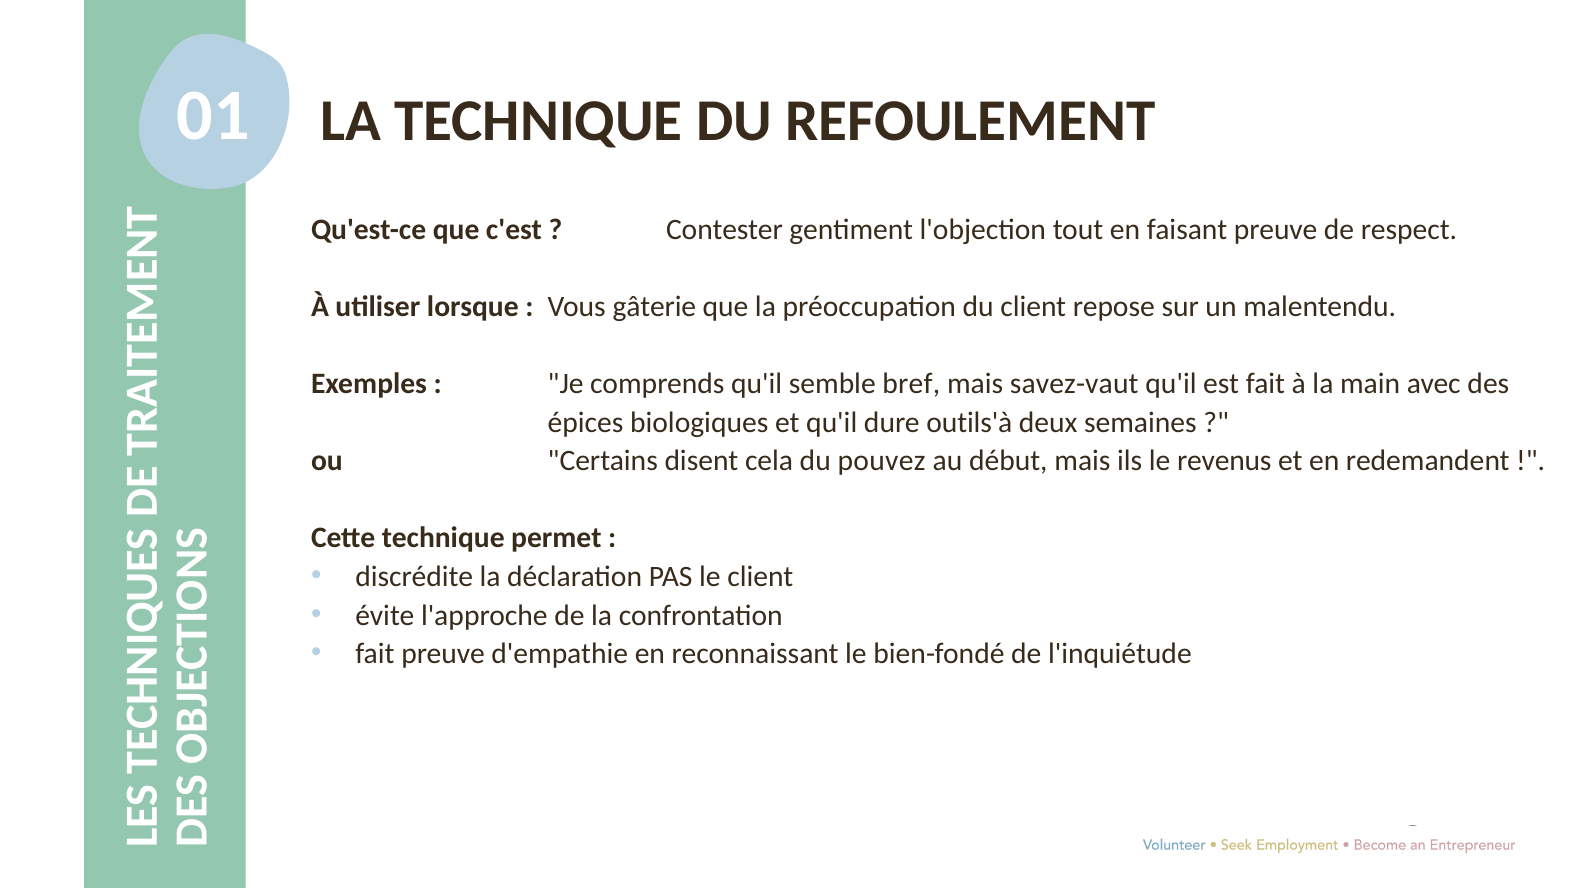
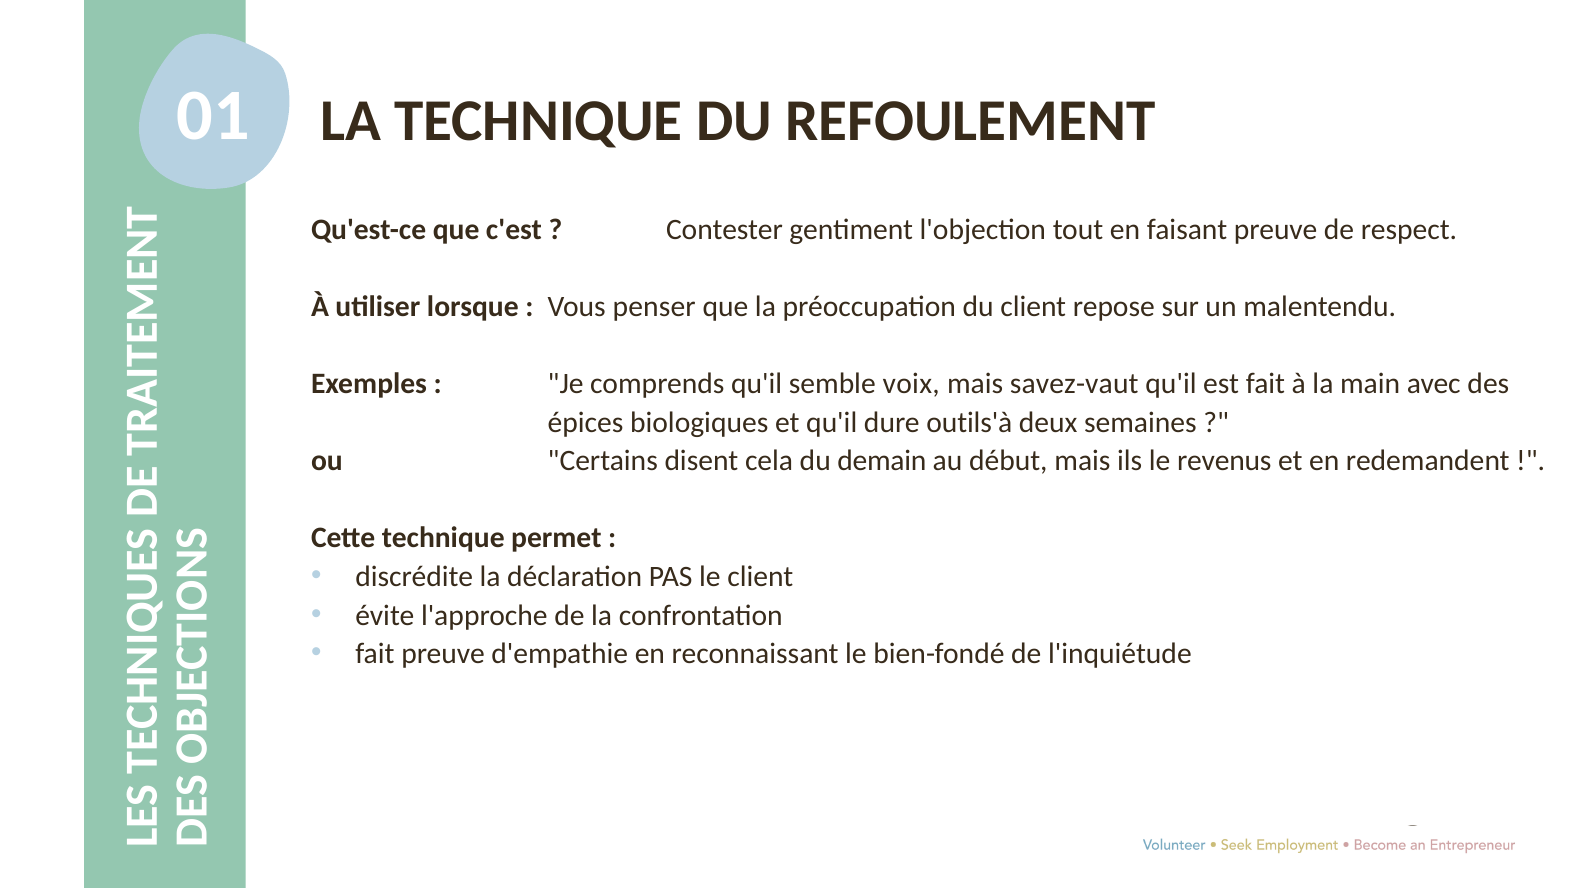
gâterie: gâterie -> penser
bref: bref -> voix
pouvez: pouvez -> demain
